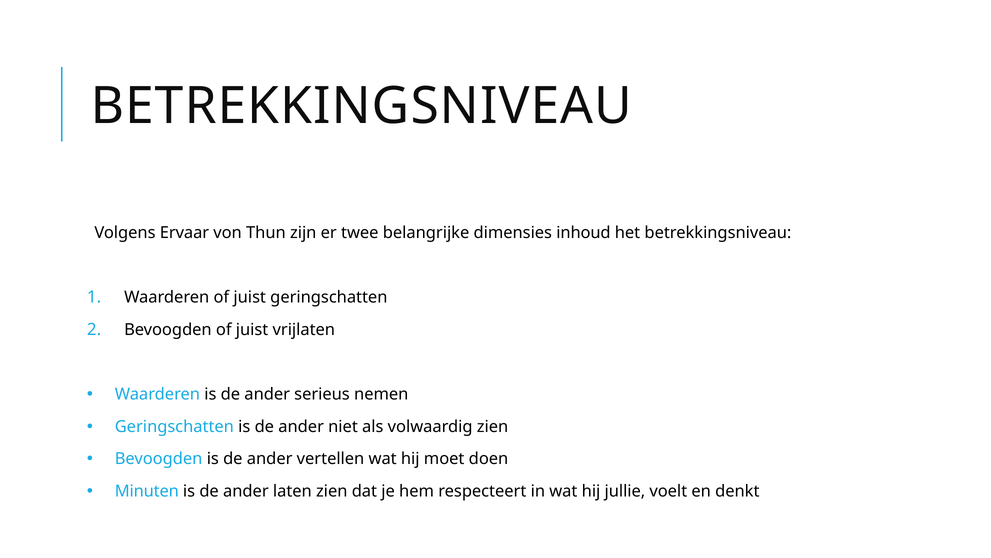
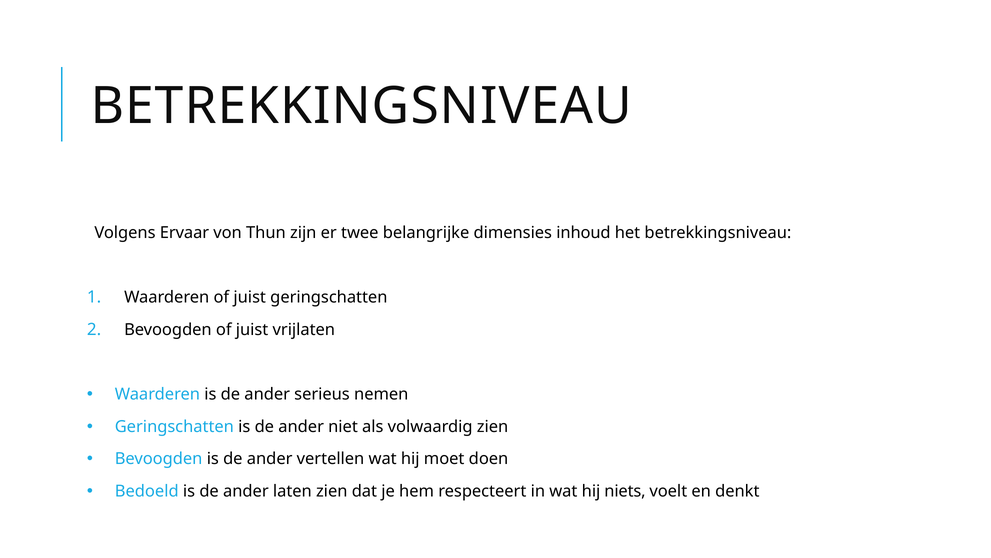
Minuten: Minuten -> Bedoeld
jullie: jullie -> niets
